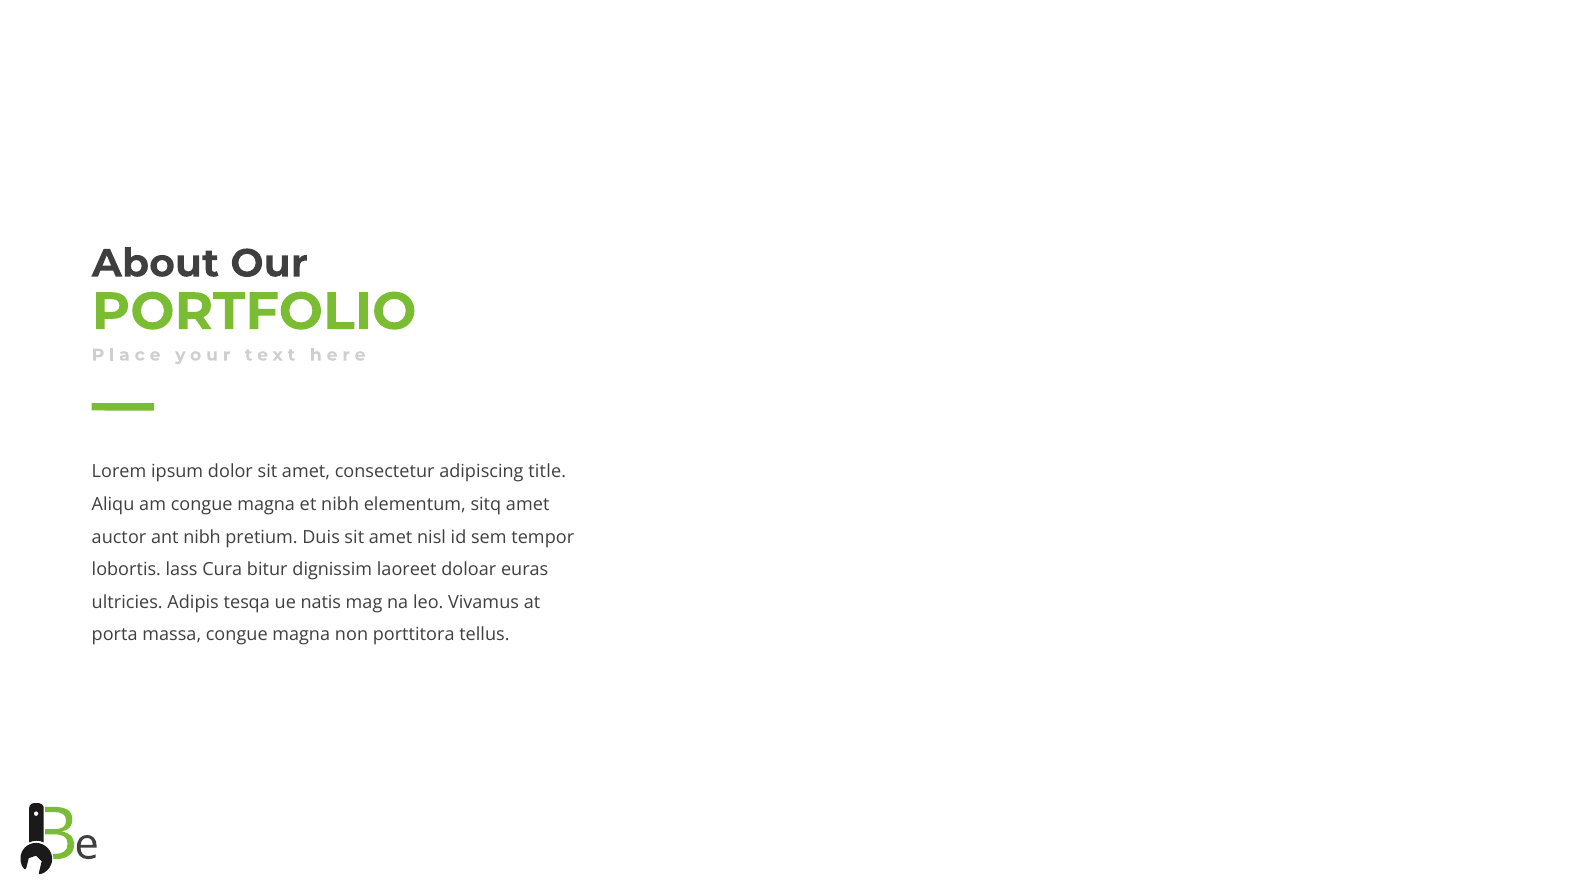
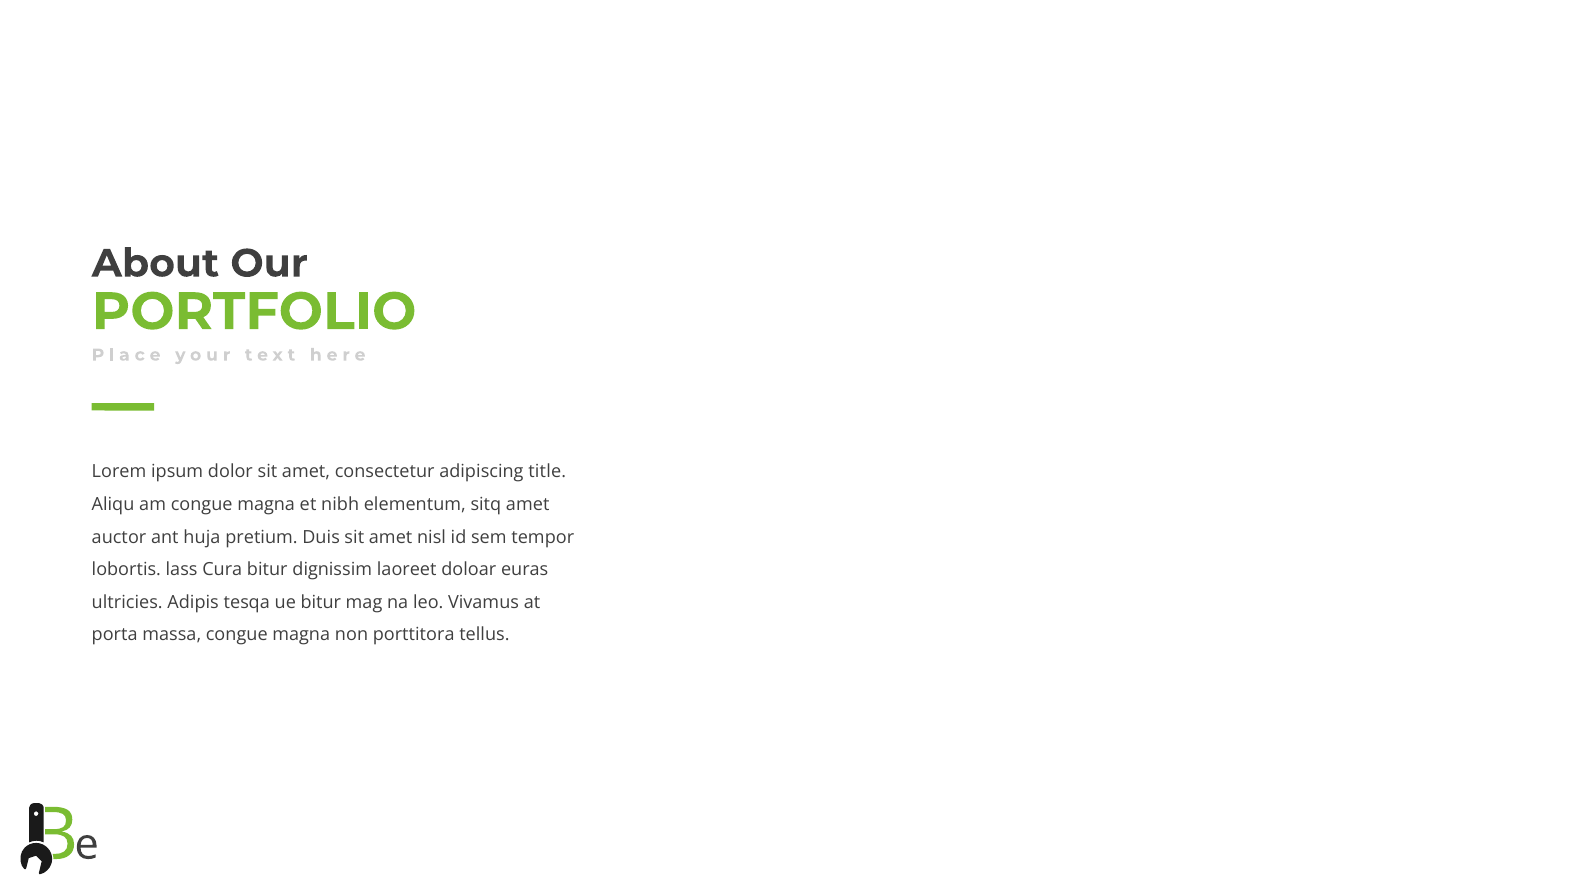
ant nibh: nibh -> huja
ue natis: natis -> bitur
